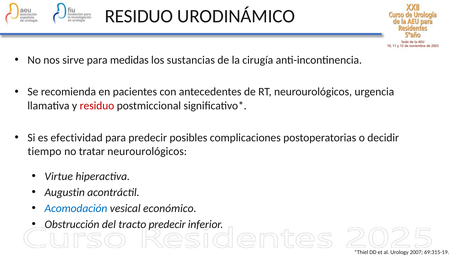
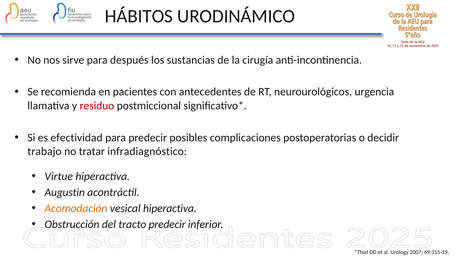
RESIDUO at (139, 16): RESIDUO -> HÁBITOS
medidas: medidas -> después
tiempo: tiempo -> trabajo
tratar neurourológicos: neurourológicos -> infradiagnóstico
Acomodación colour: blue -> orange
vesical económico: económico -> hiperactiva
